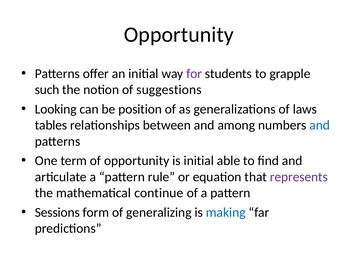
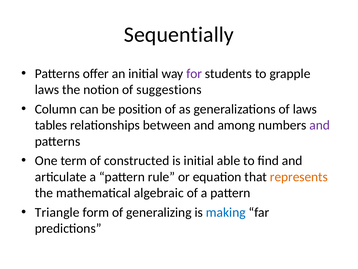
Opportunity at (179, 35): Opportunity -> Sequentially
such at (47, 90): such -> laws
Looking: Looking -> Column
and at (320, 125) colour: blue -> purple
of opportunity: opportunity -> constructed
represents colour: purple -> orange
continue: continue -> algebraic
Sessions: Sessions -> Triangle
